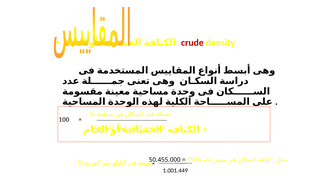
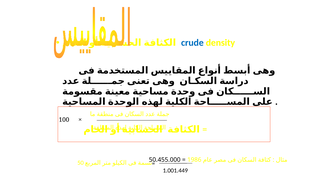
crude colour: red -> blue
